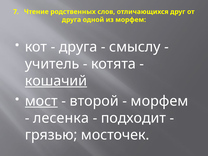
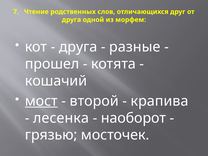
смыслу: смыслу -> разные
учитель: учитель -> прошел
кошачий underline: present -> none
морфем at (160, 101): морфем -> крапива
подходит: подходит -> наоборот
